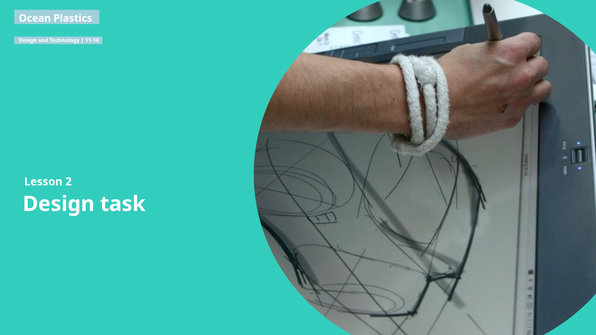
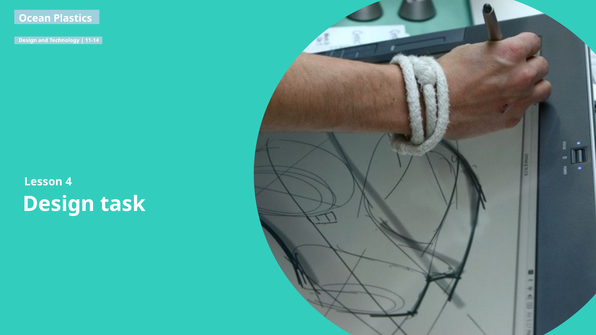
2: 2 -> 4
